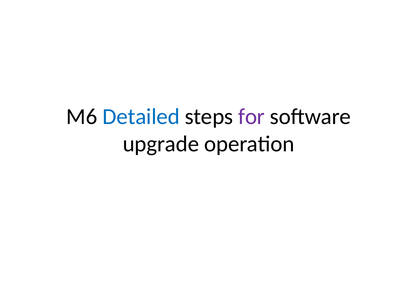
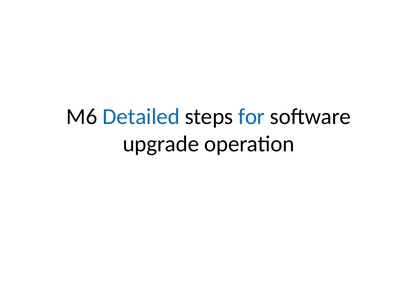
for colour: purple -> blue
